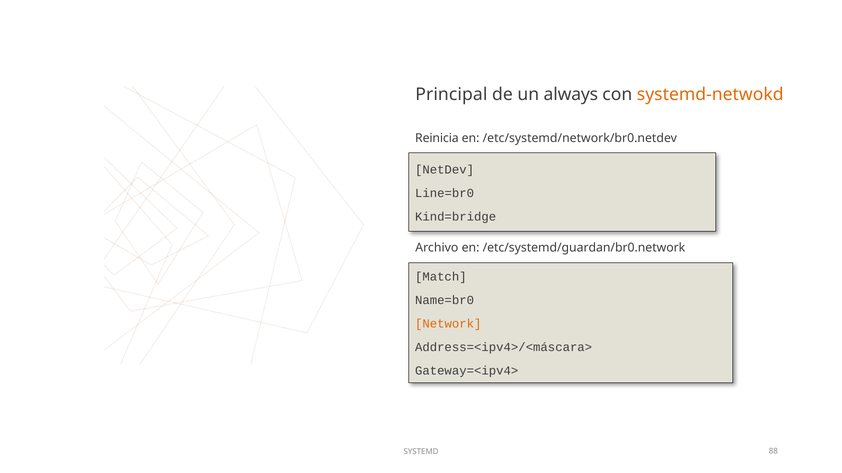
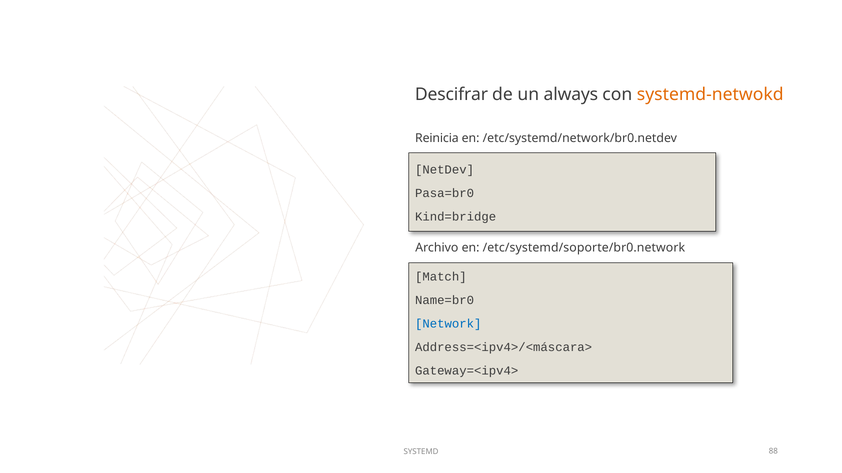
Principal: Principal -> Descifrar
Line=br0: Line=br0 -> Pasa=br0
/etc/systemd/guardan/br0.network: /etc/systemd/guardan/br0.network -> /etc/systemd/soporte/br0.network
Network colour: orange -> blue
